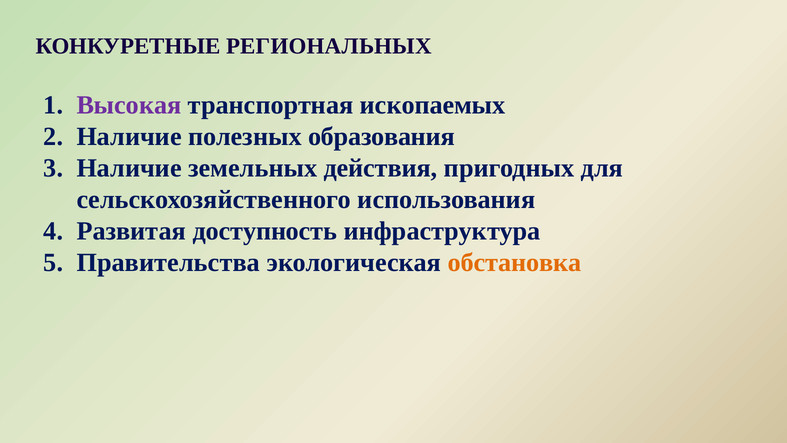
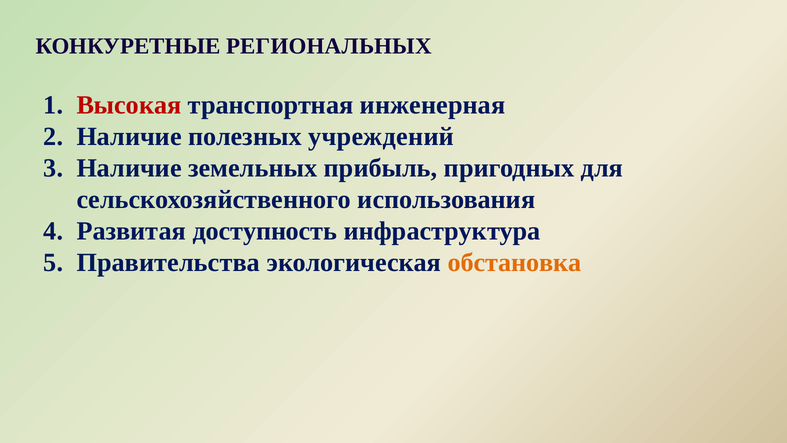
Высокая colour: purple -> red
ископаемых: ископаемых -> инженерная
образования: образования -> учреждений
действия: действия -> прибыль
